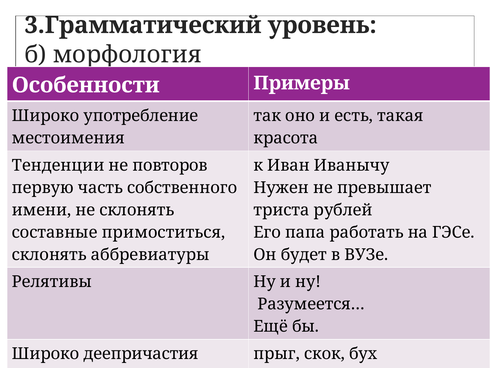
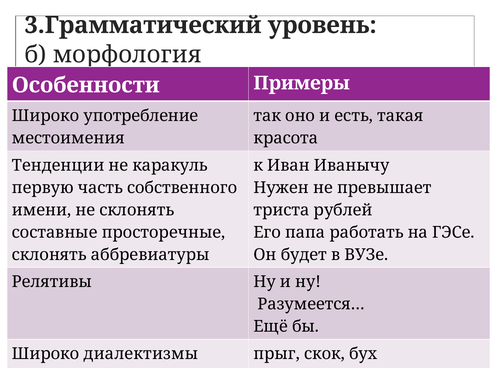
повторов: повторов -> каракуль
примоститься: примоститься -> просторечные
деепричастия: деепричастия -> диалектизмы
